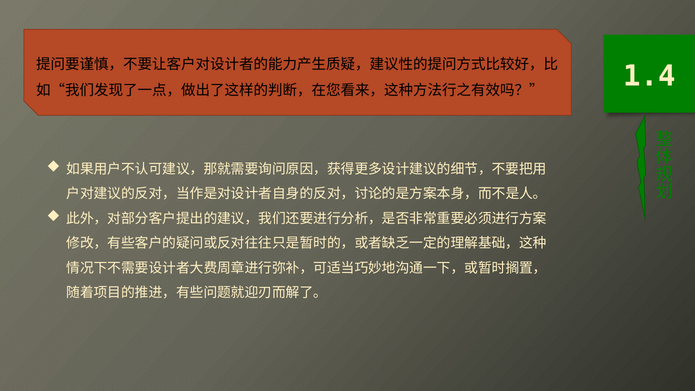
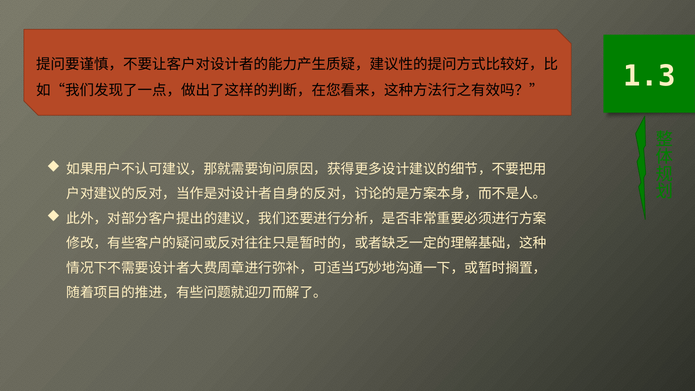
1.4: 1.4 -> 1.3
